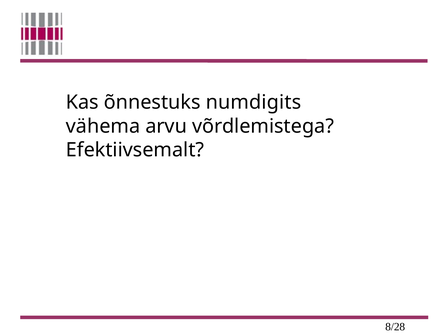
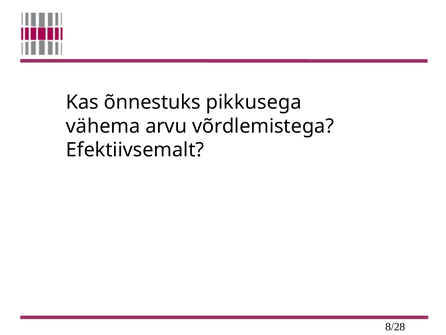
numdigits: numdigits -> pikkusega
